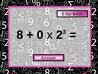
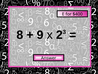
0: 0 -> 9
